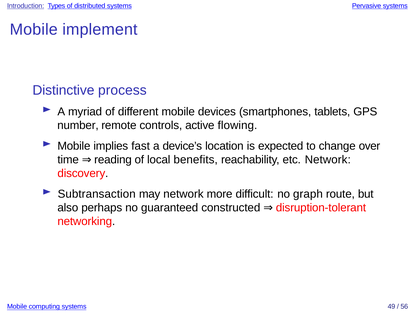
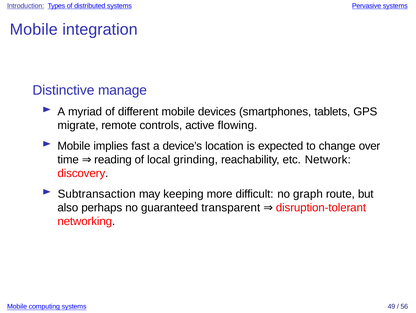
implement: implement -> integration
process: process -> manage
number: number -> migrate
benefits: benefits -> grinding
may network: network -> keeping
constructed: constructed -> transparent
